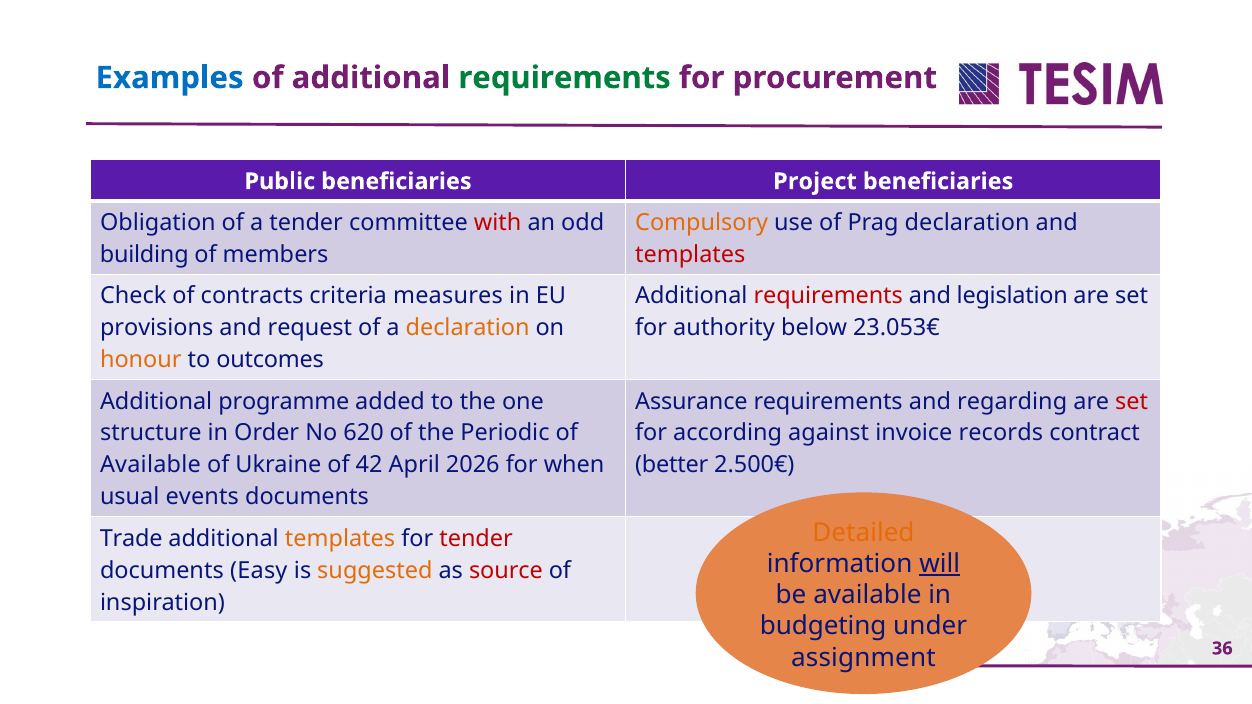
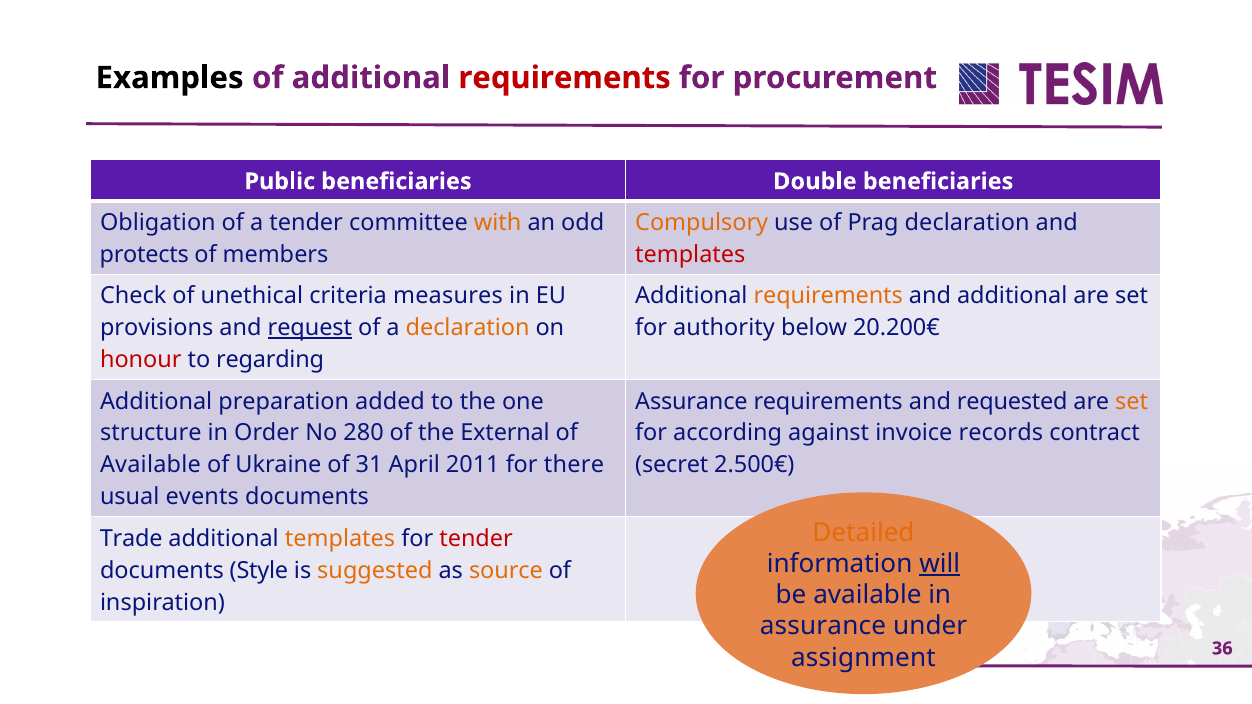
Examples colour: blue -> black
requirements at (565, 78) colour: green -> red
Project: Project -> Double
with colour: red -> orange
building: building -> protects
contracts: contracts -> unethical
requirements at (828, 296) colour: red -> orange
and legislation: legislation -> additional
request underline: none -> present
23.053€: 23.053€ -> 20.200€
honour colour: orange -> red
outcomes: outcomes -> regarding
programme: programme -> preparation
regarding: regarding -> requested
set at (1132, 401) colour: red -> orange
620: 620 -> 280
Periodic: Periodic -> External
42: 42 -> 31
2026: 2026 -> 2011
when: when -> there
better: better -> secret
Easy: Easy -> Style
source colour: red -> orange
budgeting at (823, 627): budgeting -> assurance
